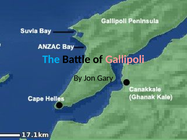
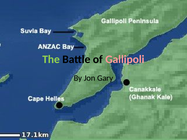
The colour: light blue -> light green
